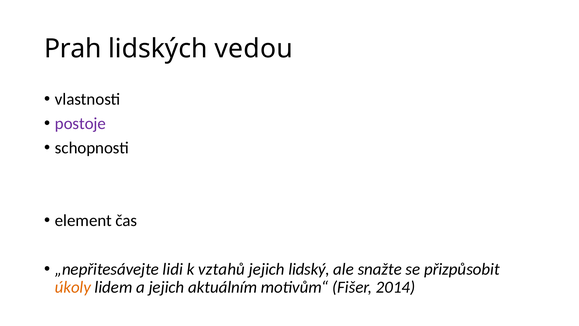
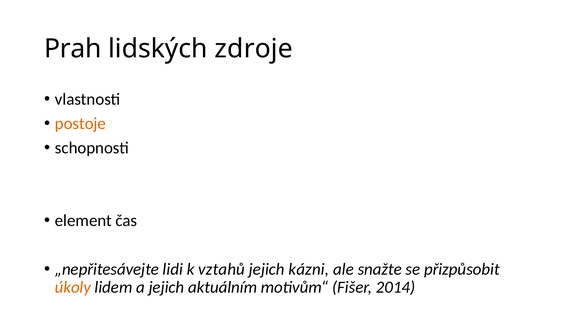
vedou: vedou -> zdroje
postoje colour: purple -> orange
lidský: lidský -> kázni
